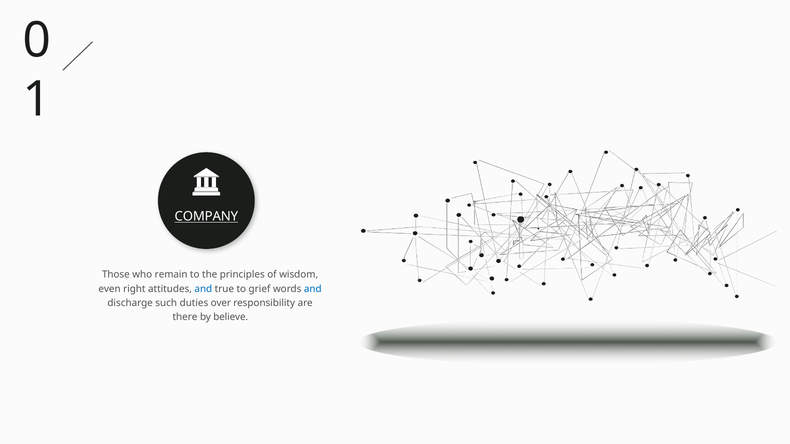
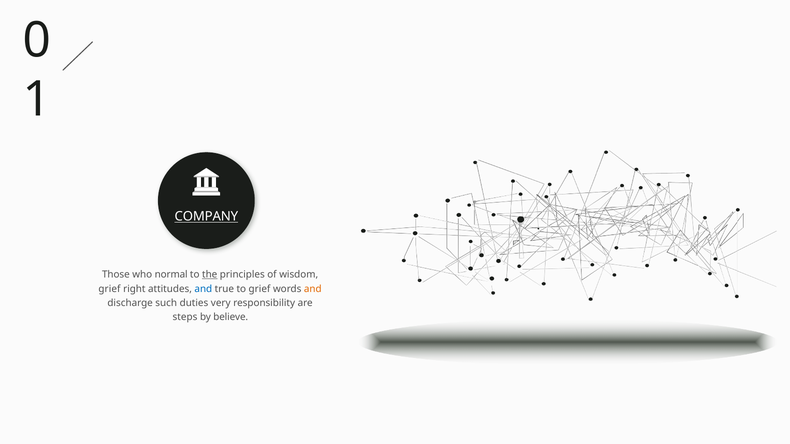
remain: remain -> normal
the underline: none -> present
even at (110, 289): even -> grief
and at (313, 289) colour: blue -> orange
over: over -> very
there: there -> steps
